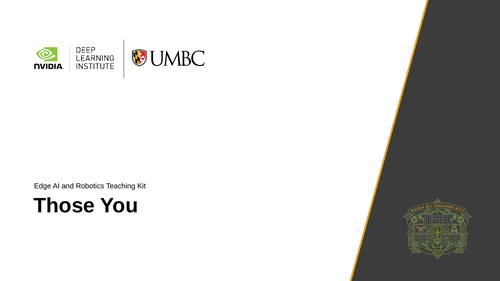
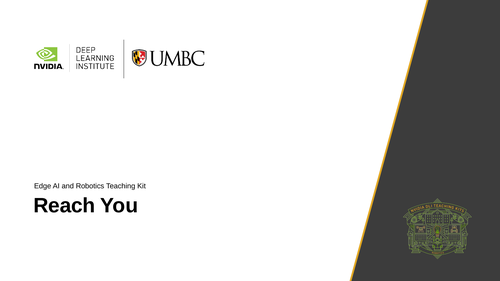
Those: Those -> Reach
